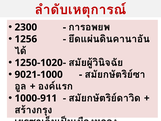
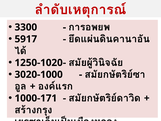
2300: 2300 -> 3300
1256: 1256 -> 5917
9021-1000: 9021-1000 -> 3020-1000
1000-911: 1000-911 -> 1000-171
